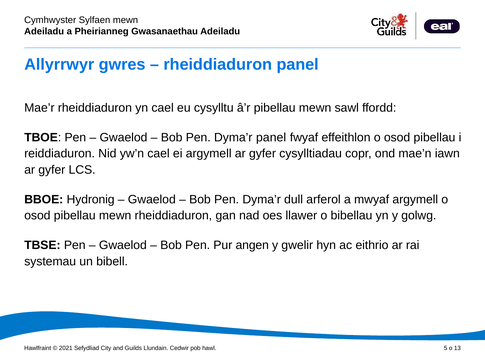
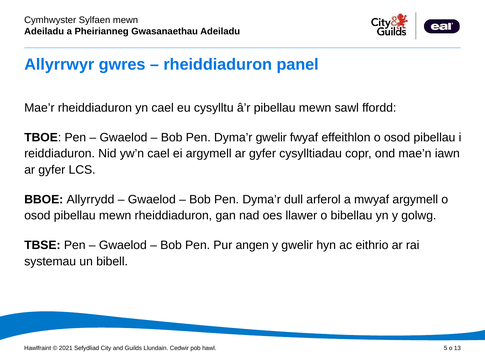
Dyma’r panel: panel -> gwelir
Hydronig: Hydronig -> Allyrrydd
